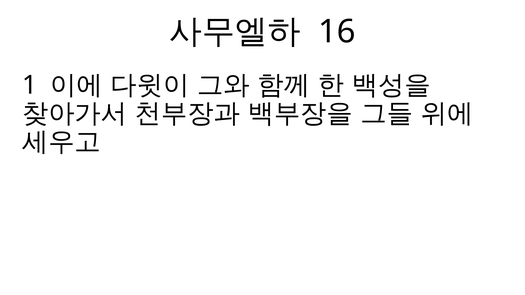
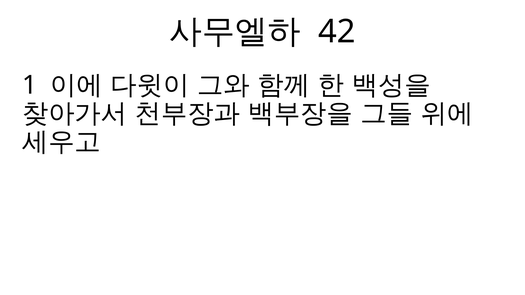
16: 16 -> 42
